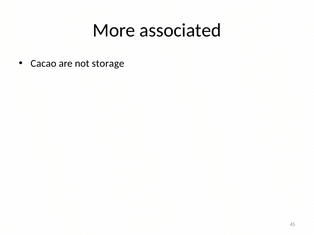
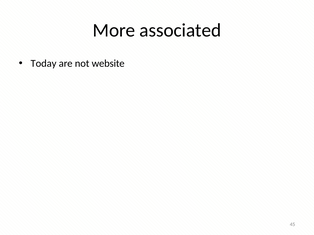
Cacao: Cacao -> Today
storage: storage -> website
